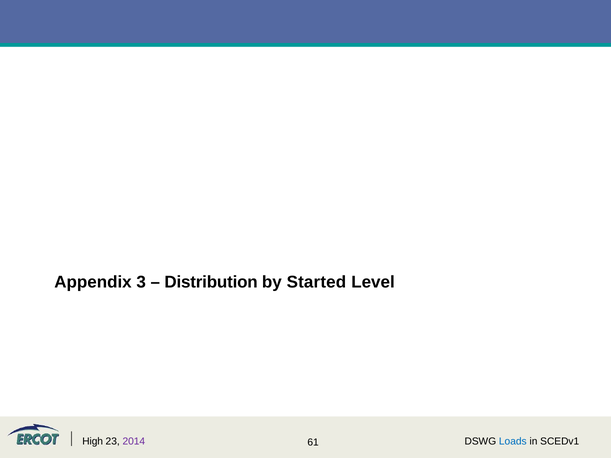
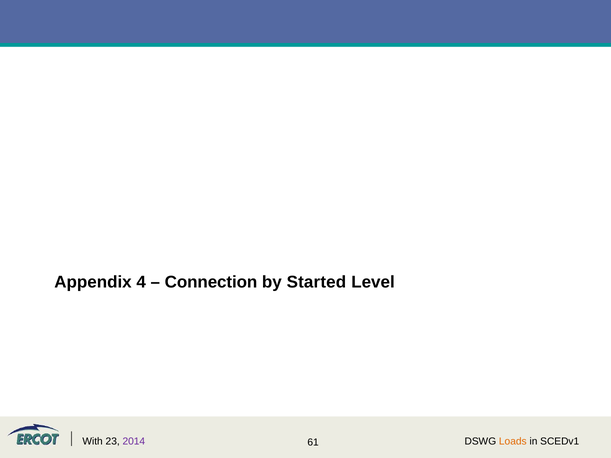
3: 3 -> 4
Distribution: Distribution -> Connection
High: High -> With
Loads colour: blue -> orange
